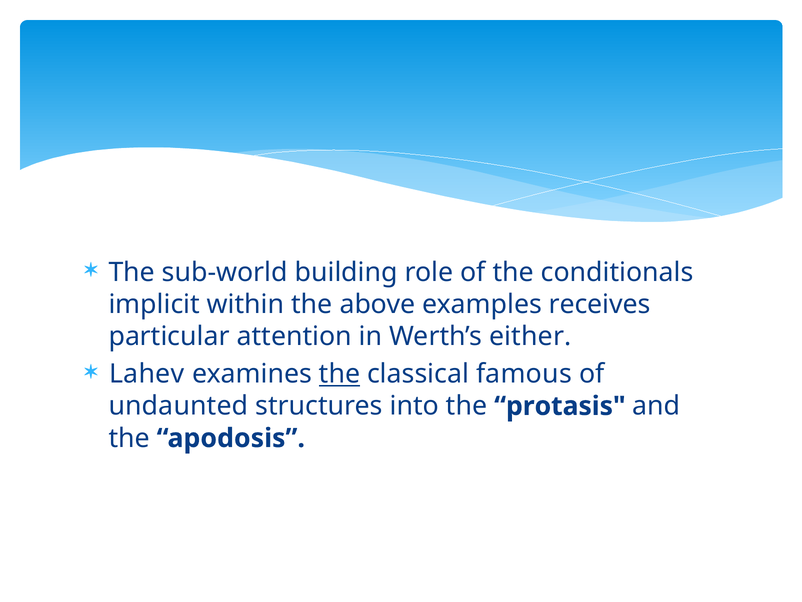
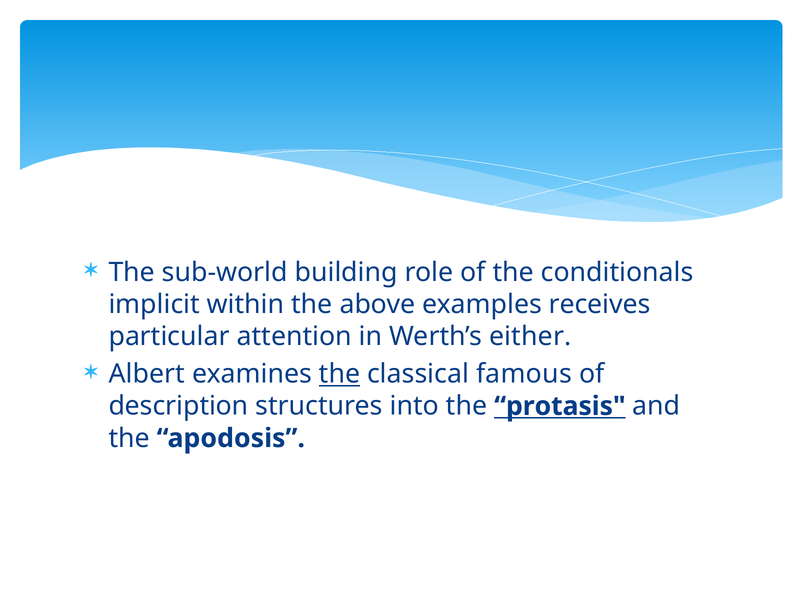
Lahev: Lahev -> Albert
undaunted: undaunted -> description
protasis underline: none -> present
